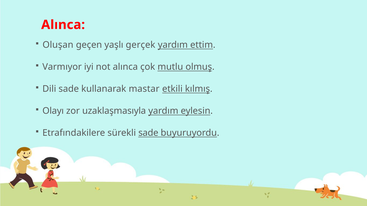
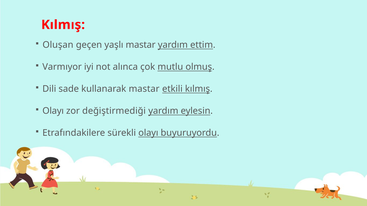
Alınca at (63, 25): Alınca -> Kılmış
yaşlı gerçek: gerçek -> mastar
uzaklaşmasıyla: uzaklaşmasıyla -> değiştirmediği
sürekli sade: sade -> olayı
